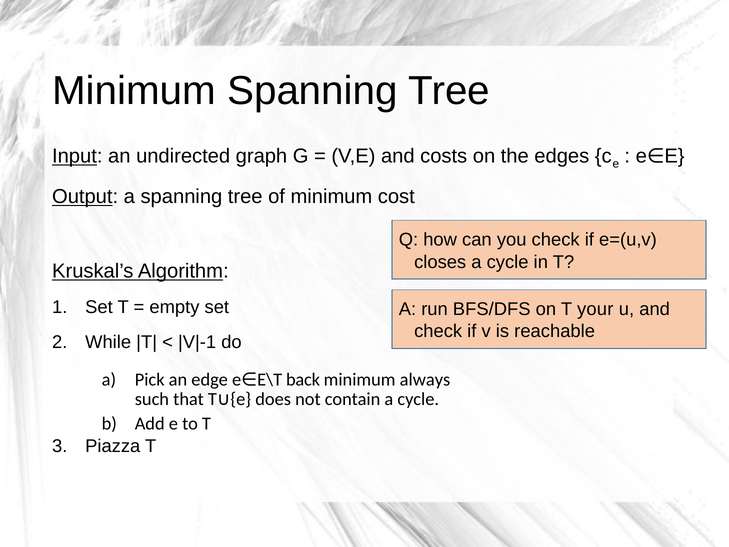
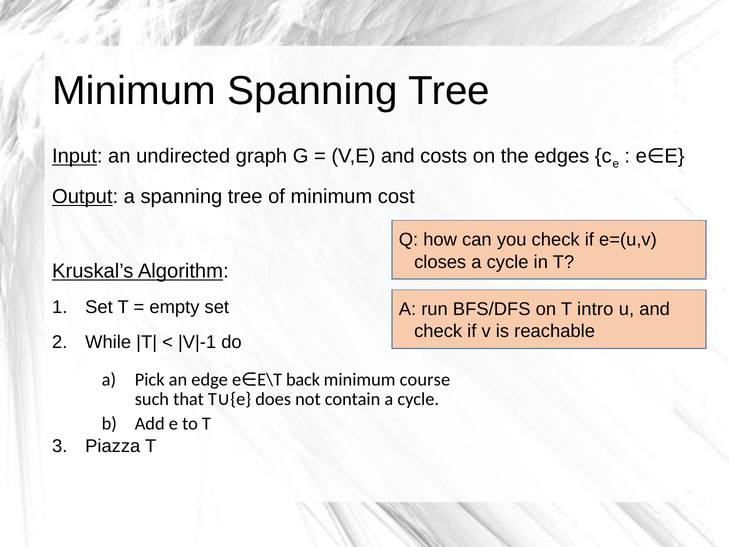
your: your -> intro
always: always -> course
